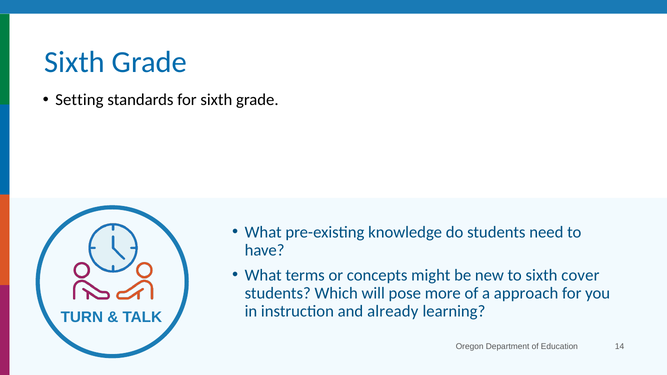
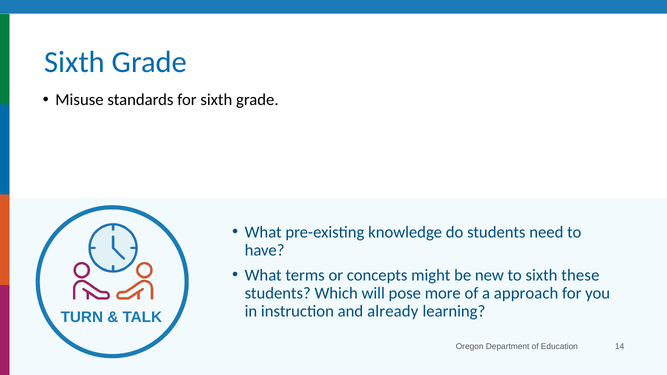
Setting: Setting -> Misuse
cover: cover -> these
